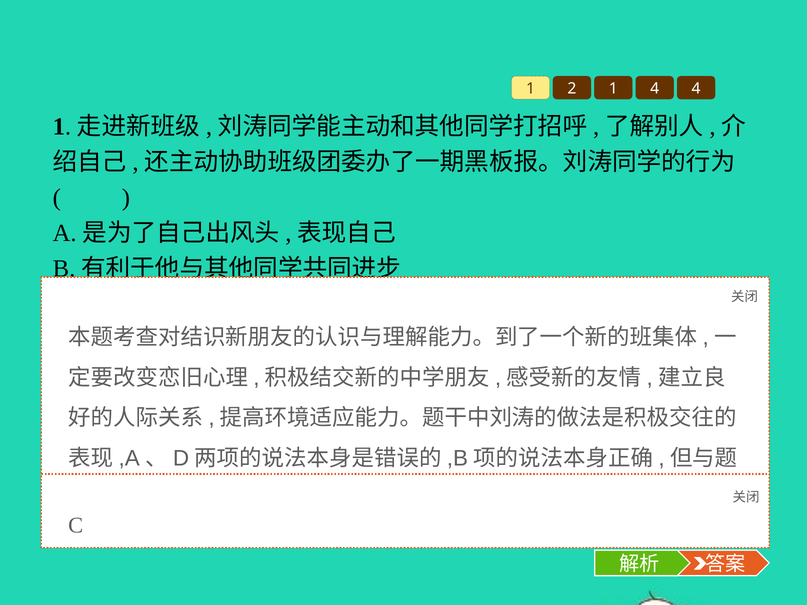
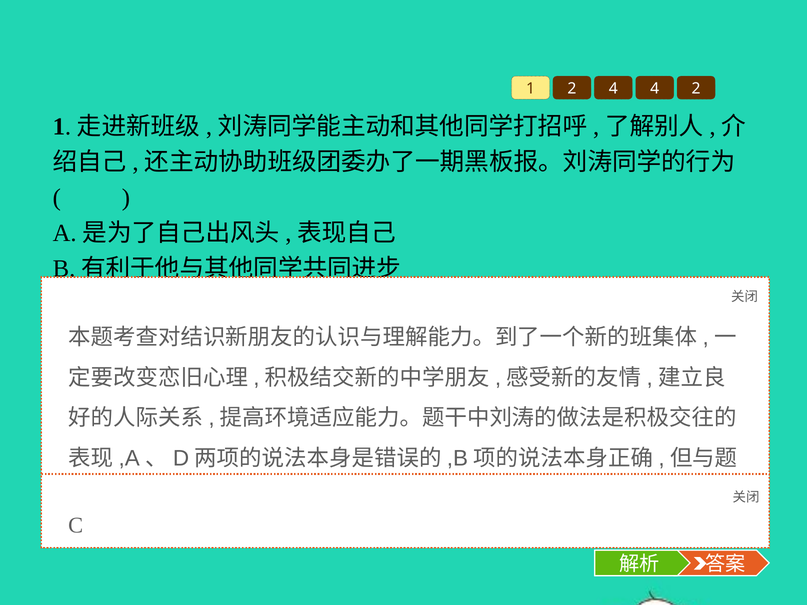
2 1: 1 -> 4
4 4: 4 -> 2
